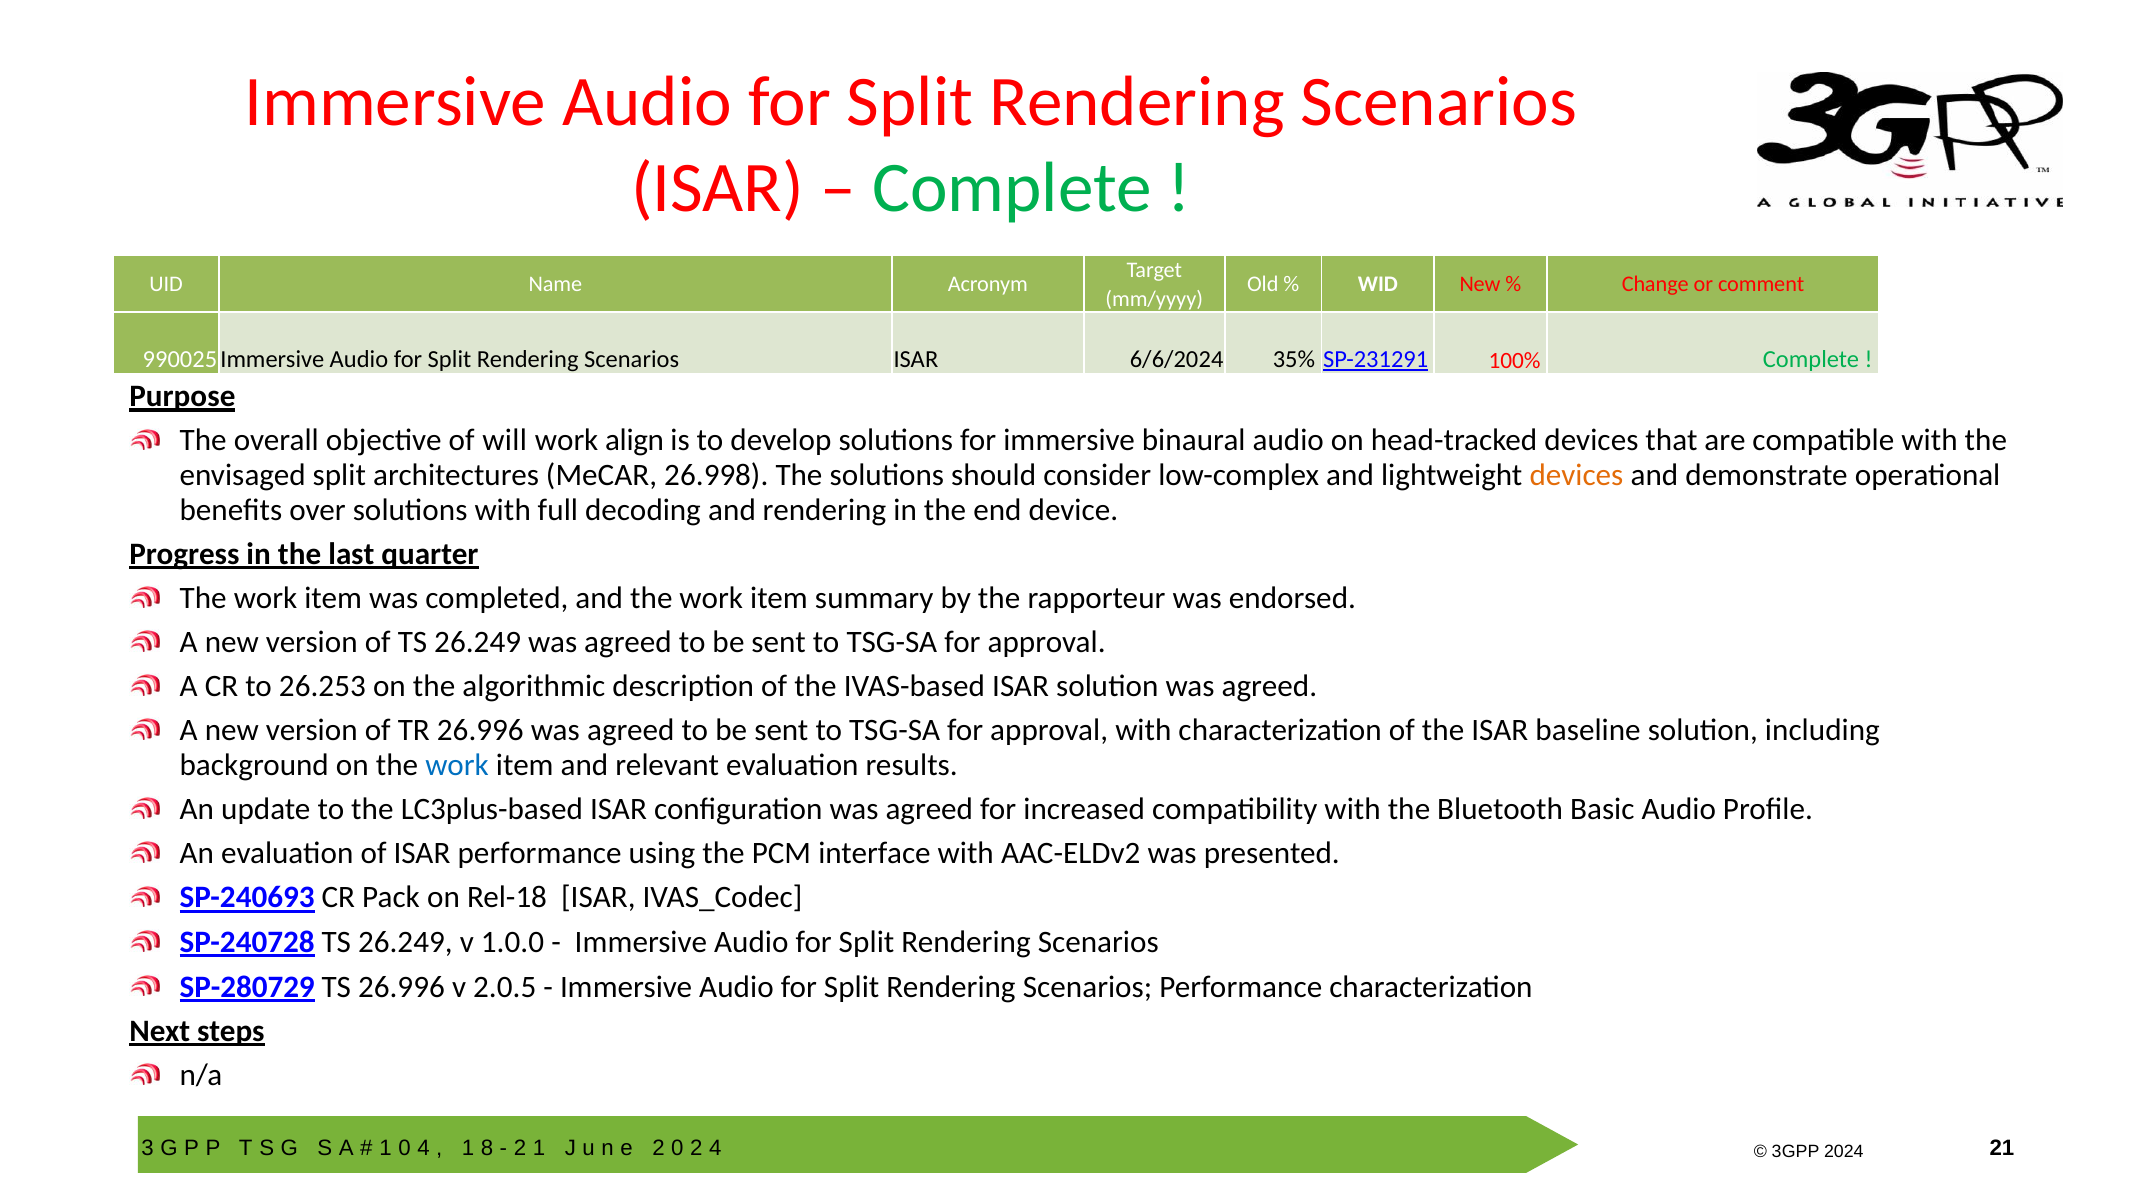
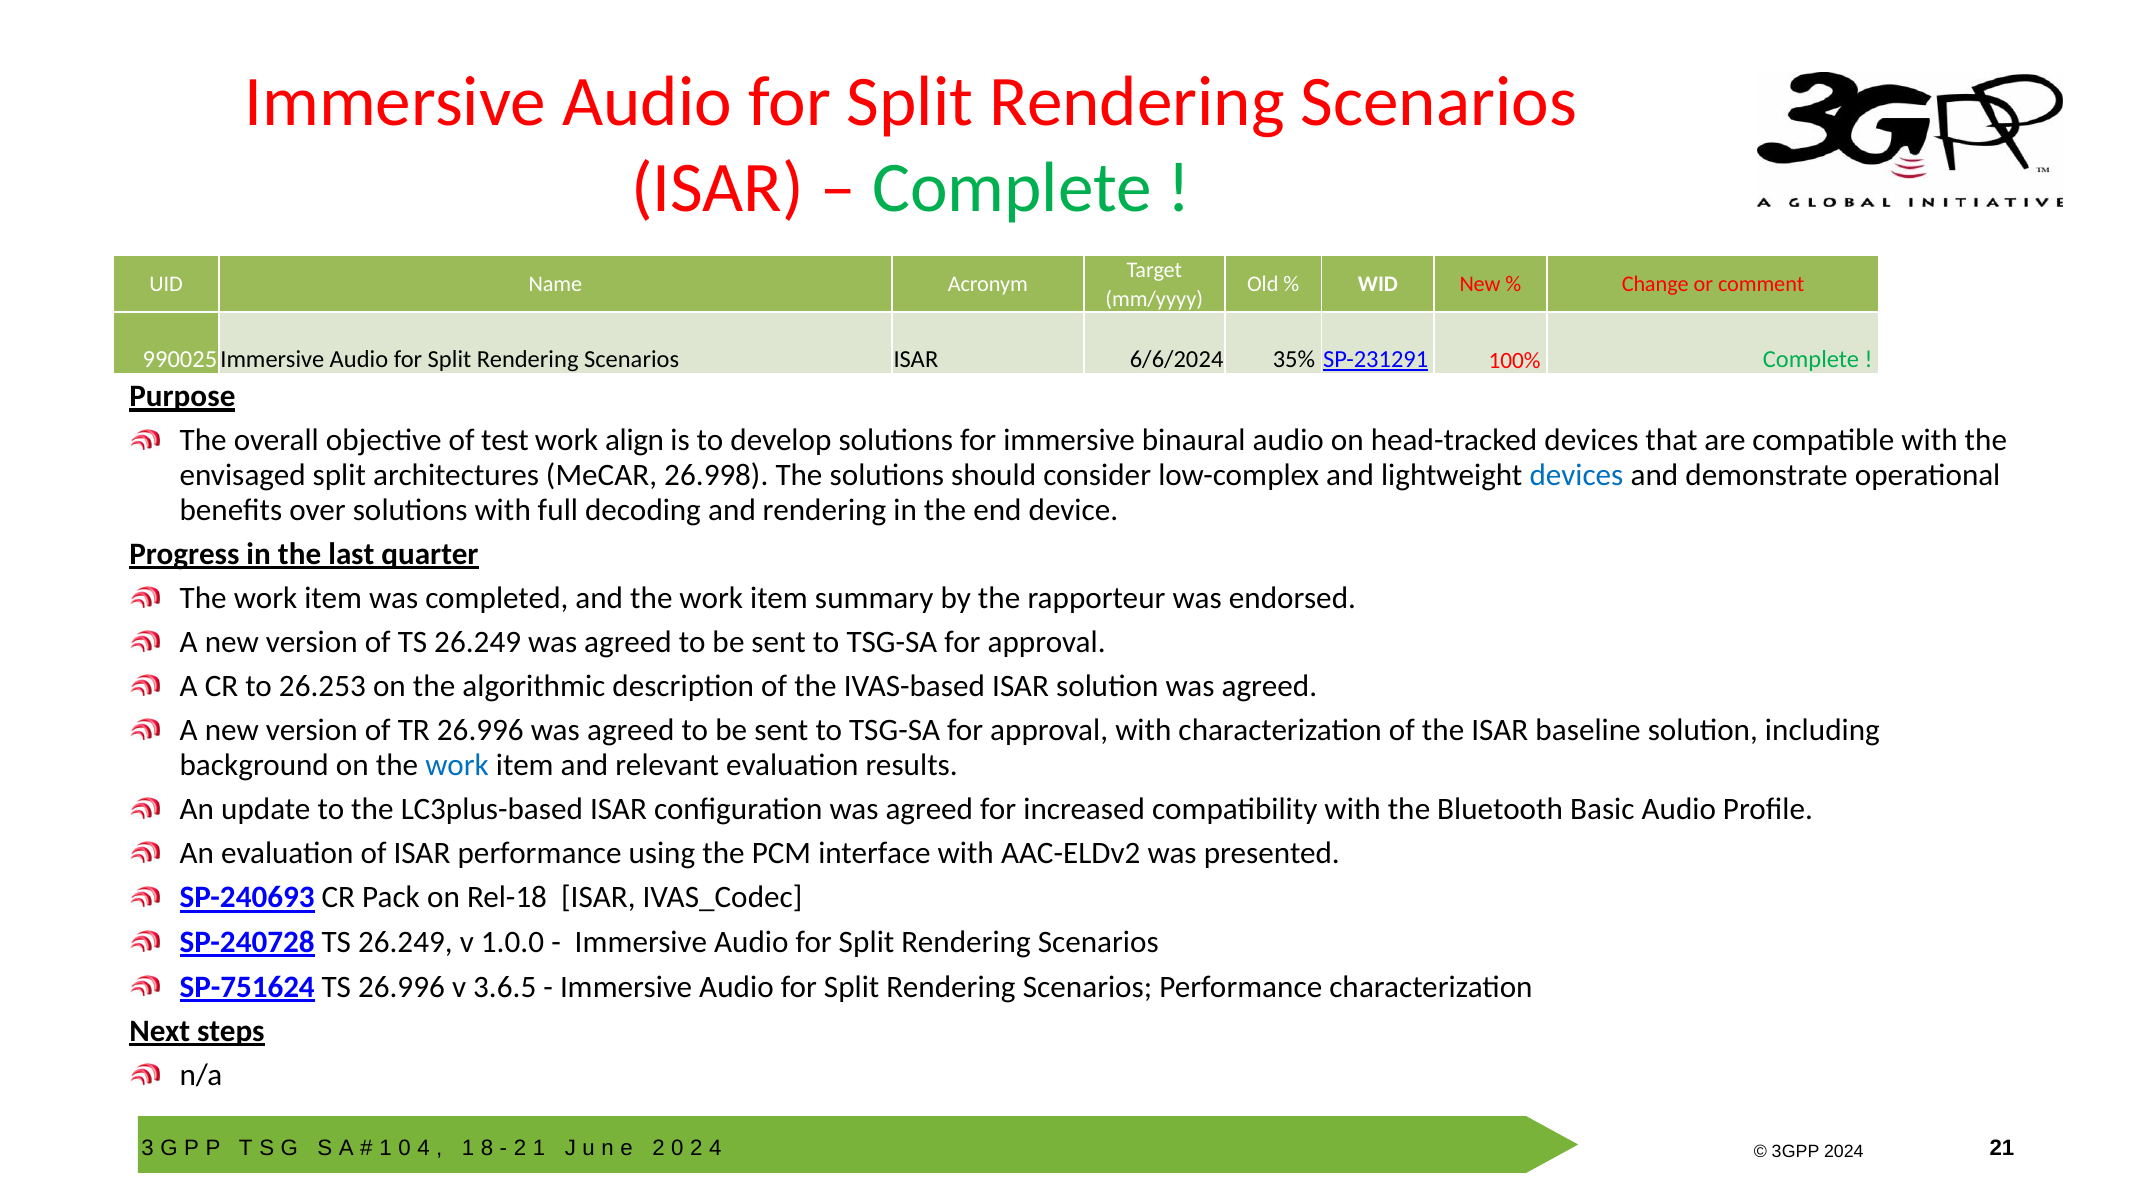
will: will -> test
devices at (1576, 475) colour: orange -> blue
SP-280729: SP-280729 -> SP-751624
2.0.5: 2.0.5 -> 3.6.5
